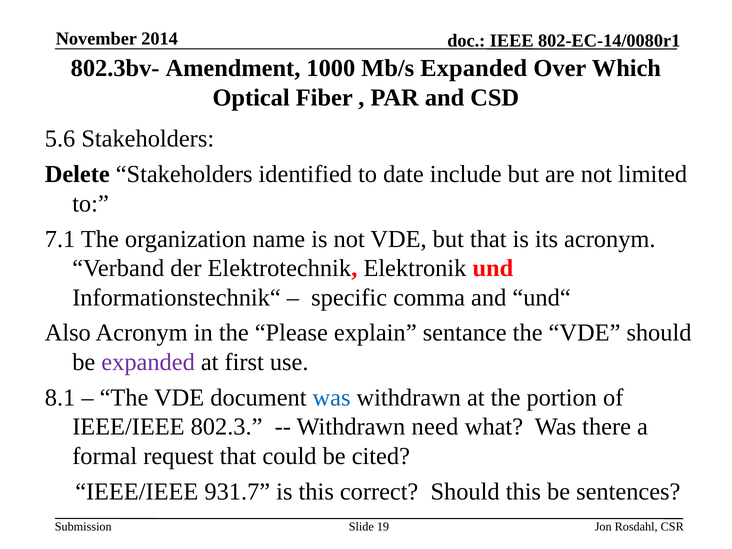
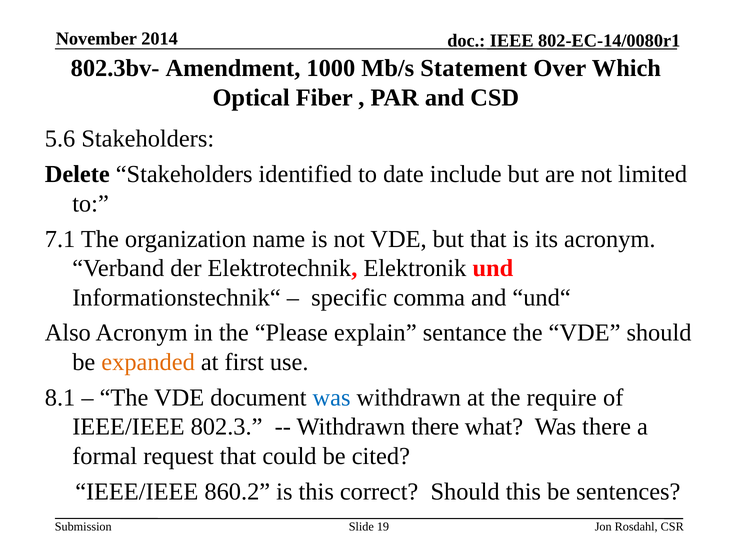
Mb/s Expanded: Expanded -> Statement
expanded at (148, 362) colour: purple -> orange
portion: portion -> require
Withdrawn need: need -> there
931.7: 931.7 -> 860.2
